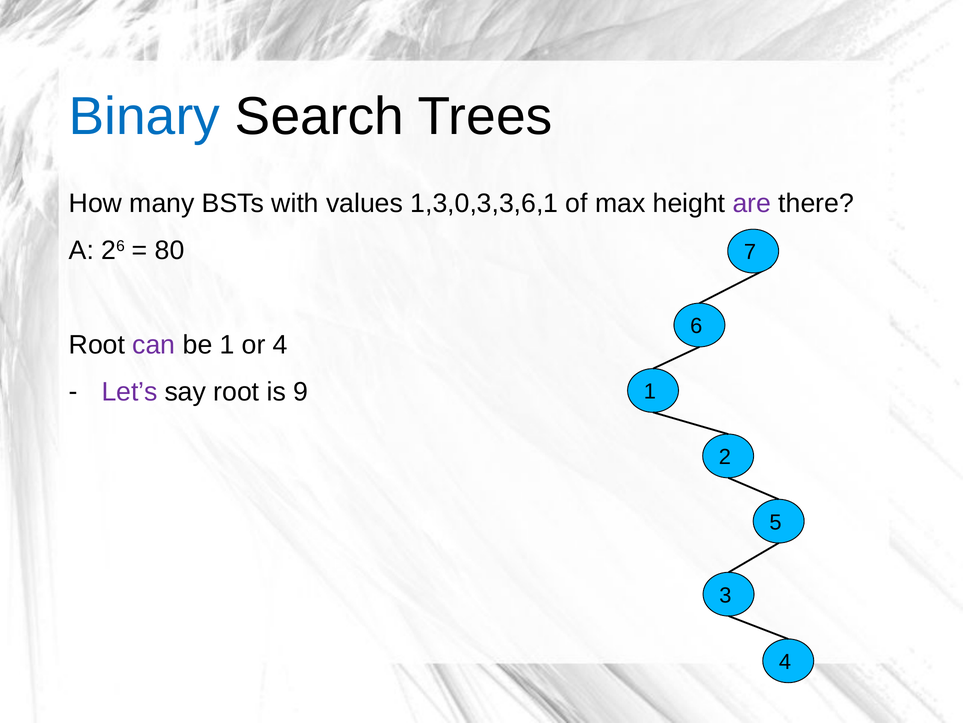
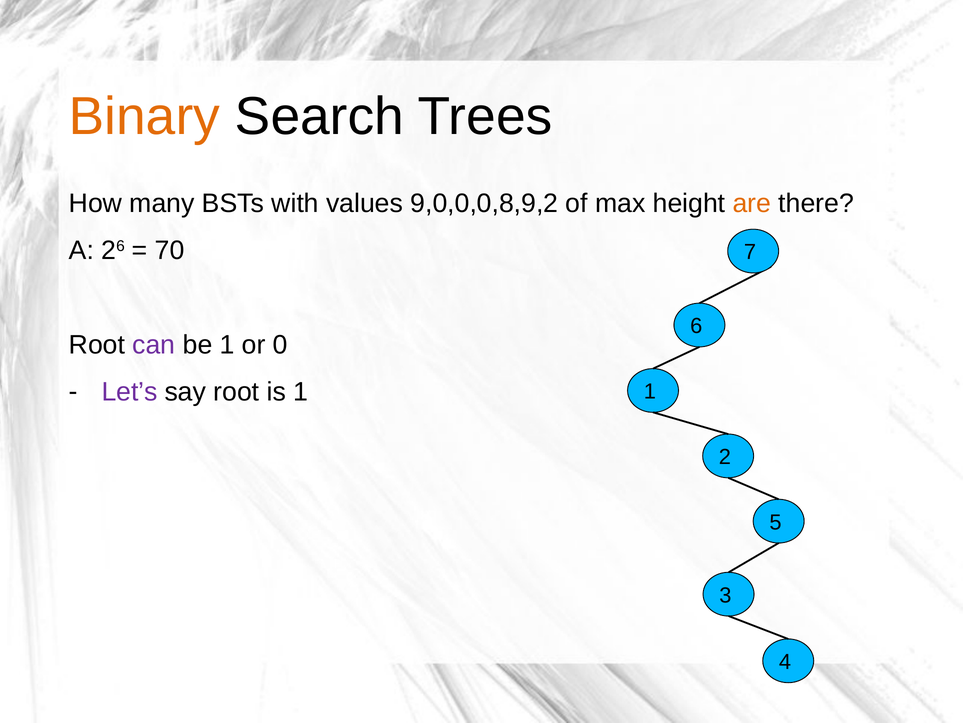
Binary colour: blue -> orange
1,3,0,3,3,6,1: 1,3,0,3,3,6,1 -> 9,0,0,0,8,9,2
are colour: purple -> orange
80: 80 -> 70
or 4: 4 -> 0
is 9: 9 -> 1
